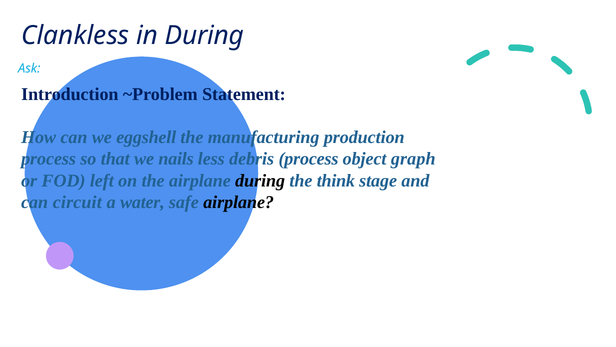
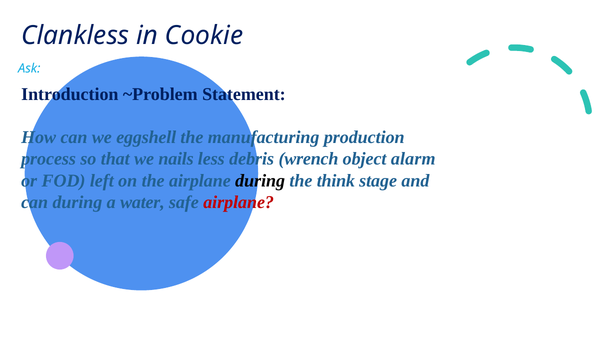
in During: During -> Cookie
debris process: process -> wrench
graph: graph -> alarm
can circuit: circuit -> during
airplane at (239, 202) colour: black -> red
